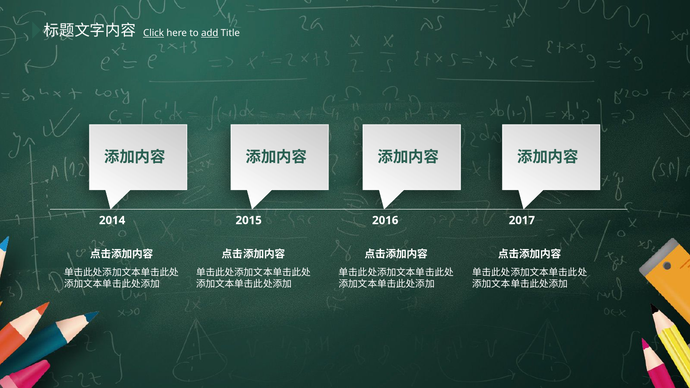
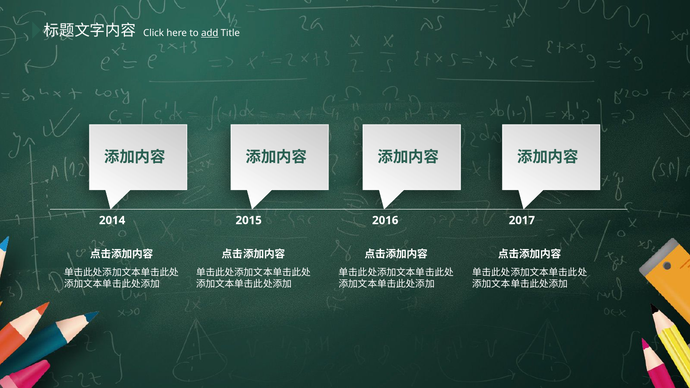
Click underline: present -> none
